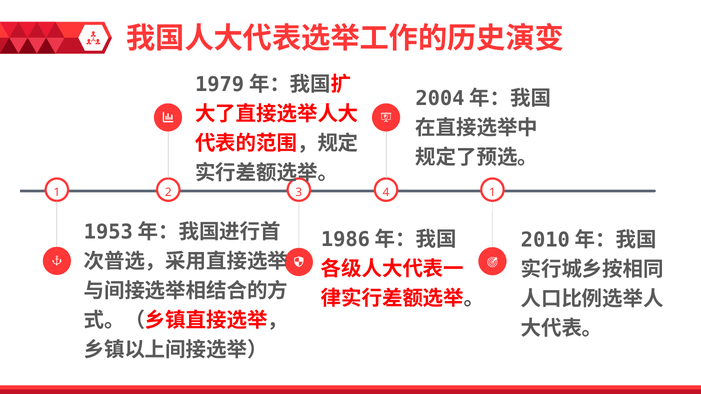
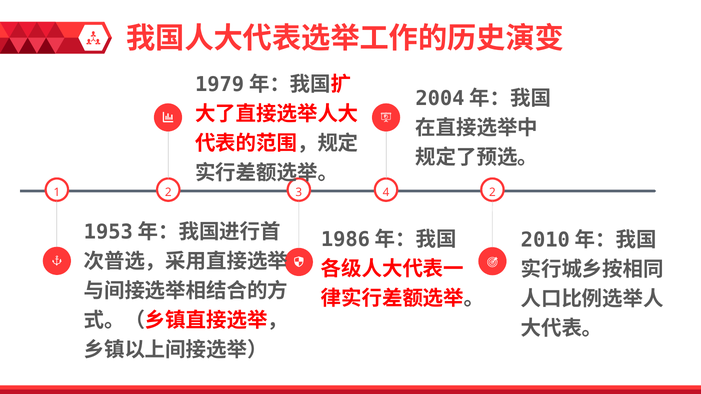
3 1: 1 -> 2
